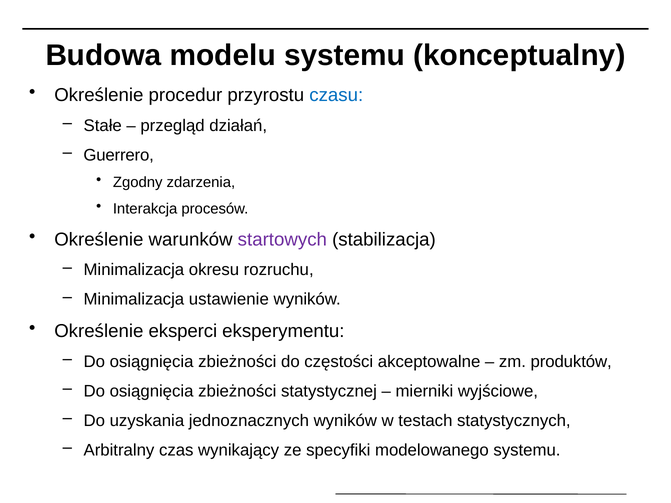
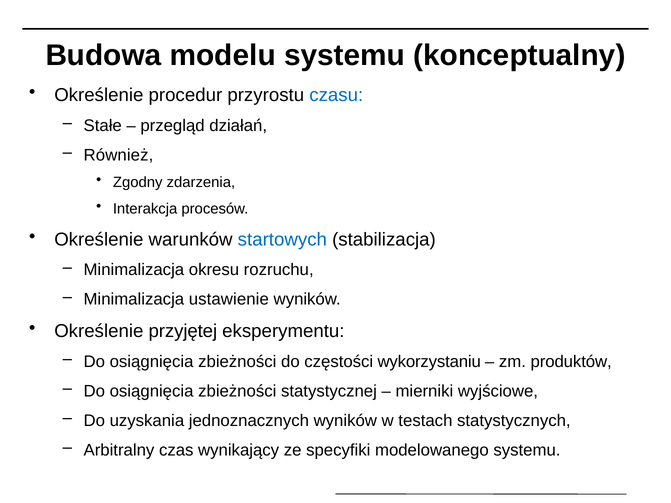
Guerrero: Guerrero -> Również
startowych colour: purple -> blue
eksperci: eksperci -> przyjętej
akceptowalne: akceptowalne -> wykorzystaniu
